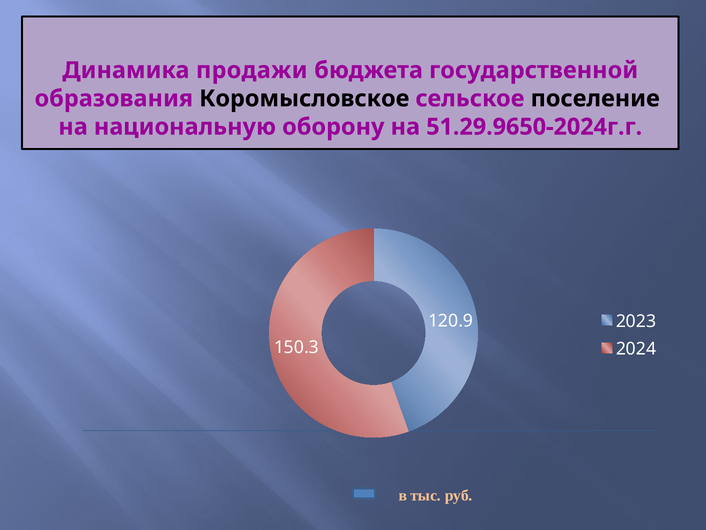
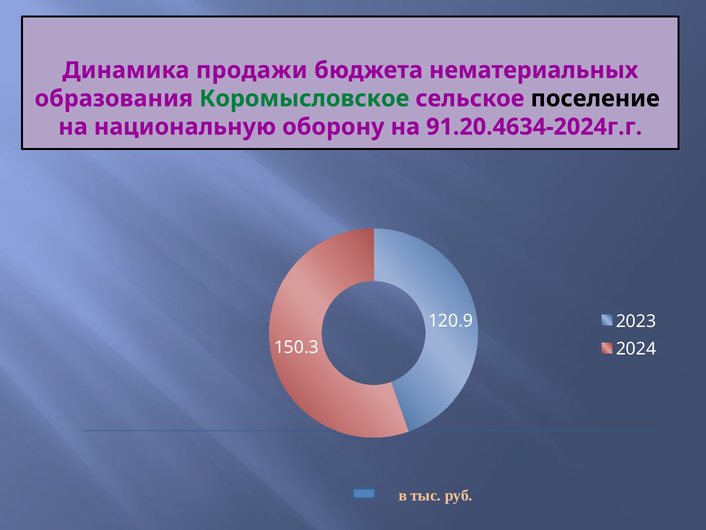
государственной: государственной -> нематериальных
Коромысловское colour: black -> green
51.29.9650-2024г.г: 51.29.9650-2024г.г -> 91.20.4634-2024г.г
